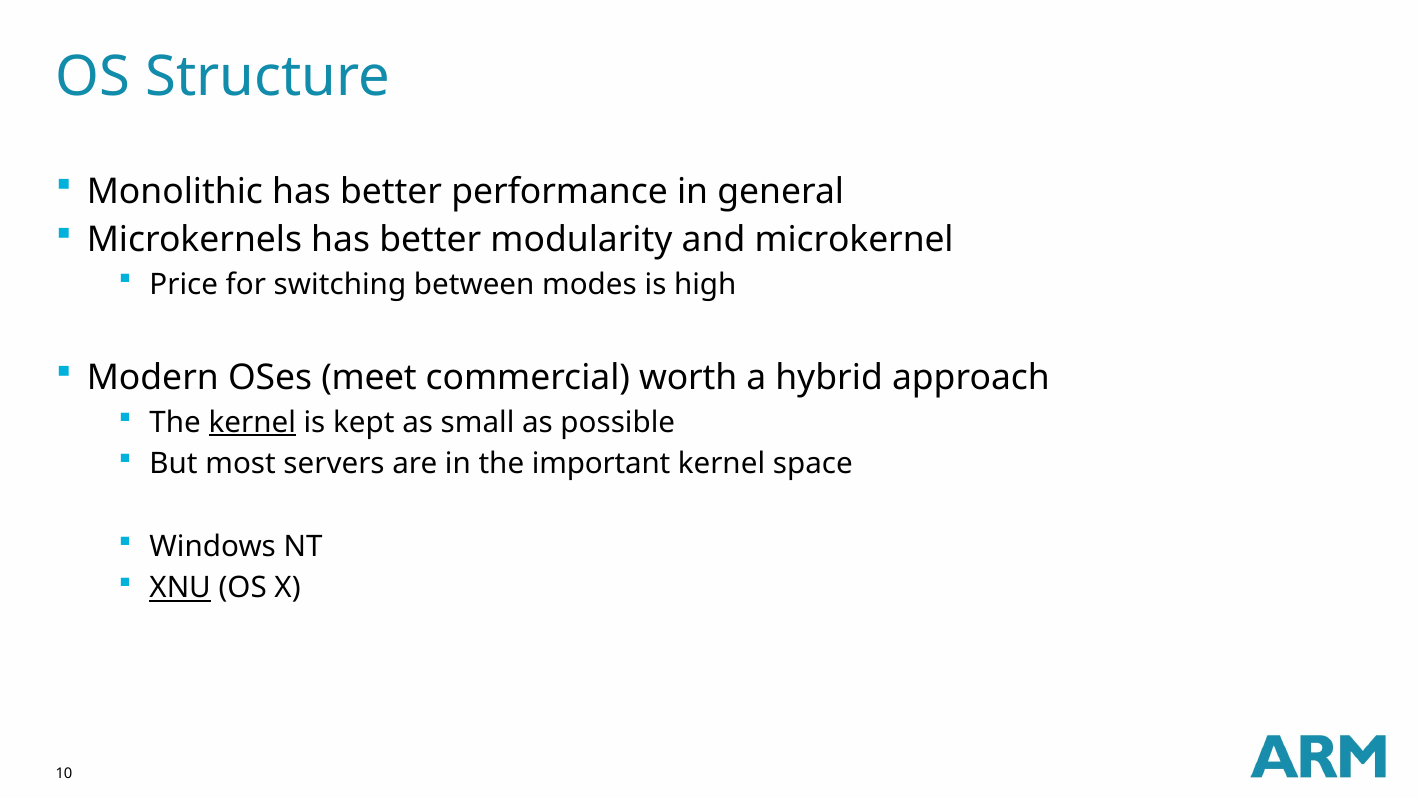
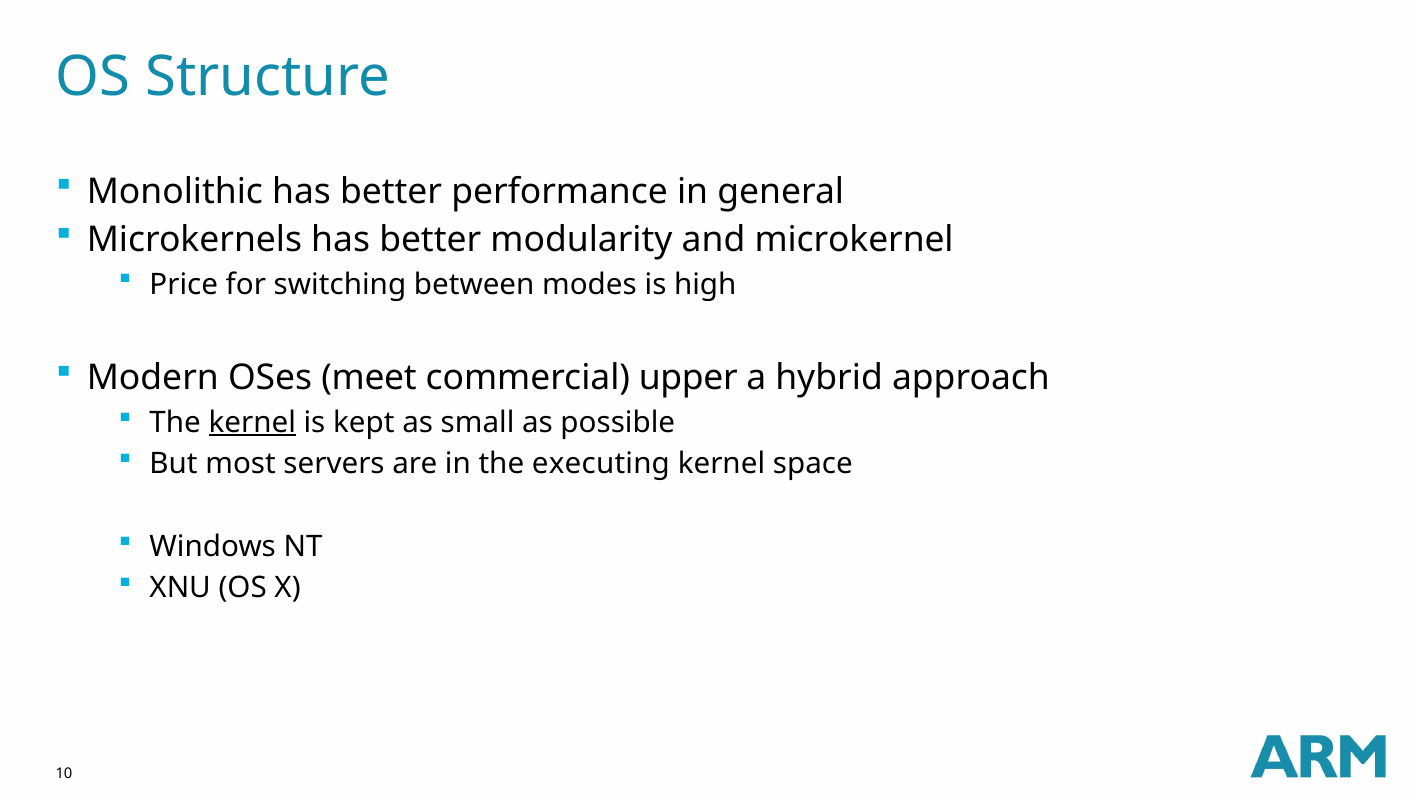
worth: worth -> upper
important: important -> executing
XNU underline: present -> none
